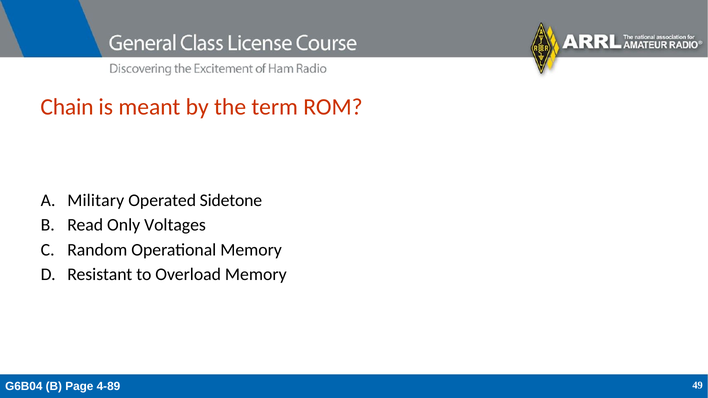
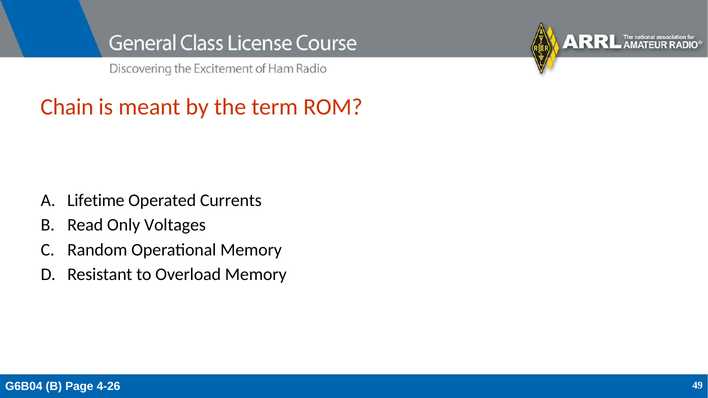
Military: Military -> Lifetime
Sidetone: Sidetone -> Currents
4-89: 4-89 -> 4-26
